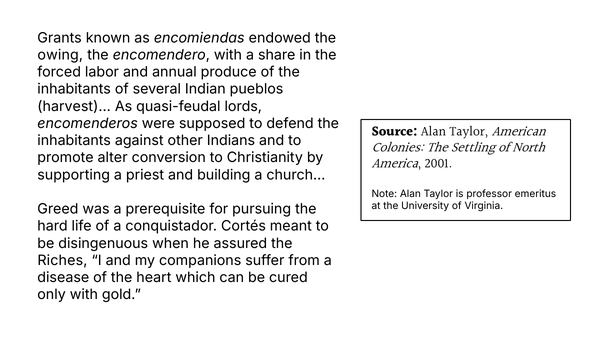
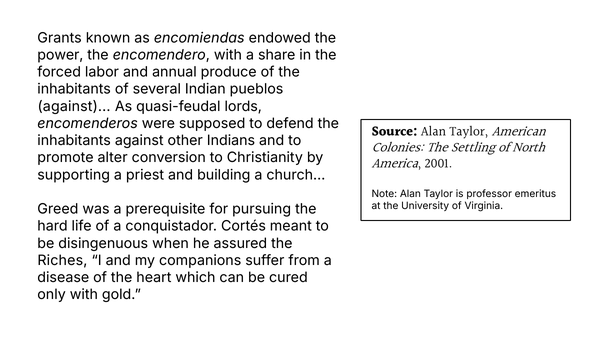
owing: owing -> power
harvest at (74, 106): harvest -> against
